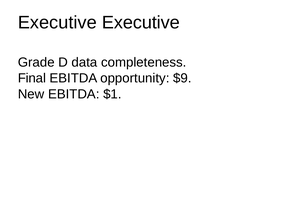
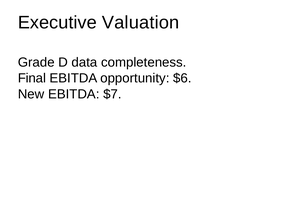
Executive Executive: Executive -> Valuation
$9: $9 -> $6
$1: $1 -> $7
